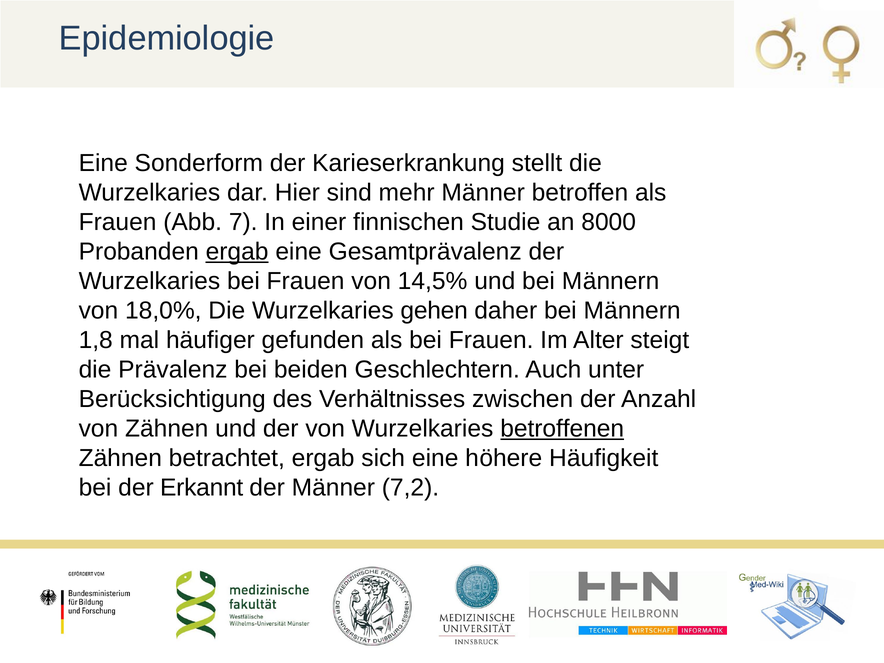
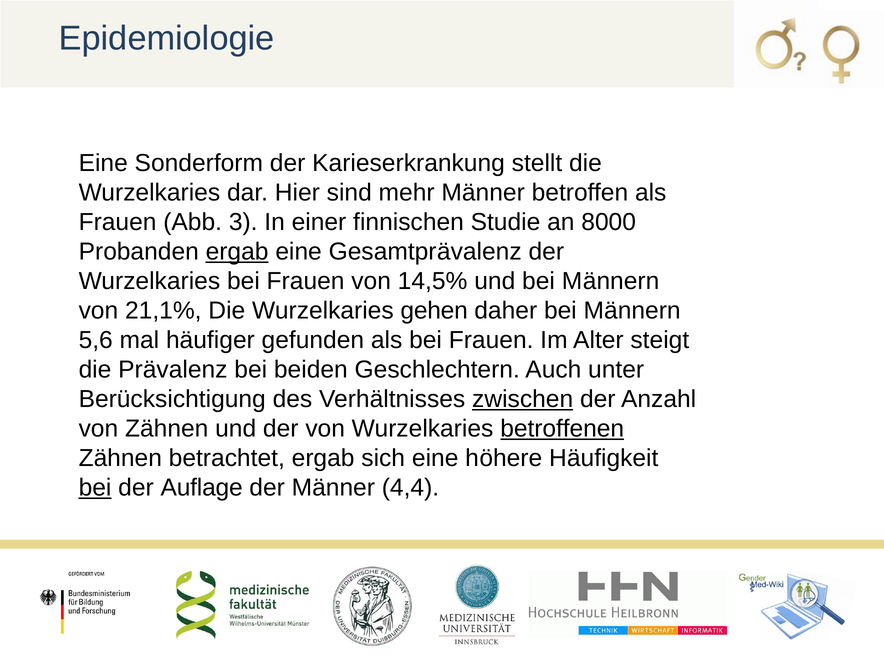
7: 7 -> 3
18,0%: 18,0% -> 21,1%
1,8: 1,8 -> 5,6
zwischen underline: none -> present
bei at (95, 487) underline: none -> present
Erkannt: Erkannt -> Auflage
7,2: 7,2 -> 4,4
